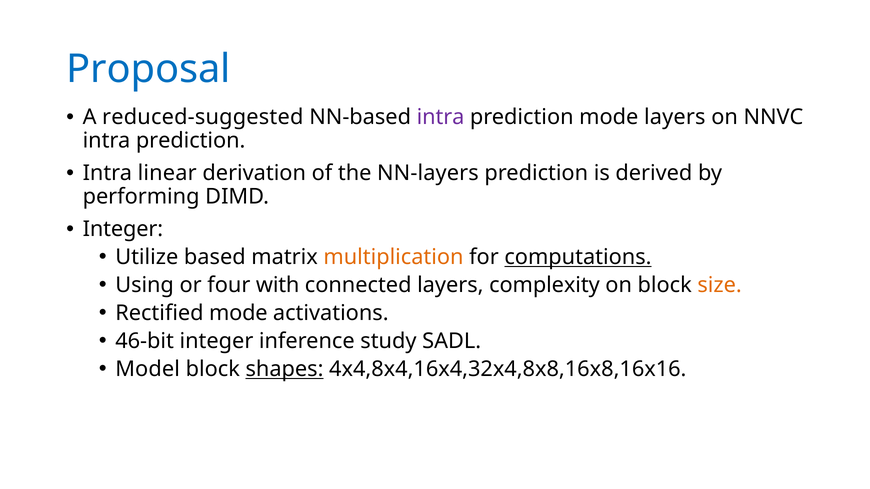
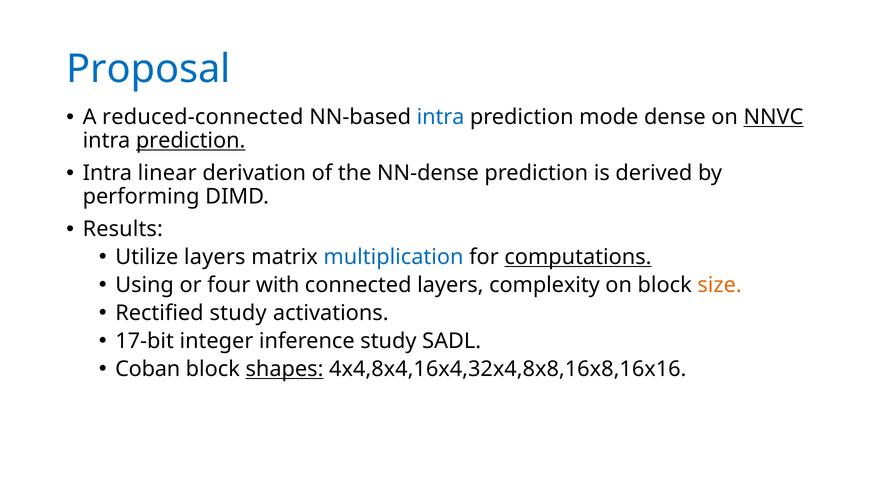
reduced-suggested: reduced-suggested -> reduced-connected
intra at (441, 117) colour: purple -> blue
mode layers: layers -> dense
NNVC underline: none -> present
prediction at (191, 141) underline: none -> present
NN-layers: NN-layers -> NN-dense
Integer at (123, 229): Integer -> Results
Utilize based: based -> layers
multiplication colour: orange -> blue
Rectified mode: mode -> study
46-bit: 46-bit -> 17-bit
Model: Model -> Coban
